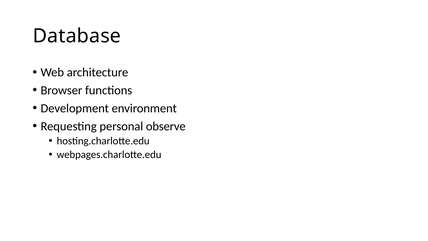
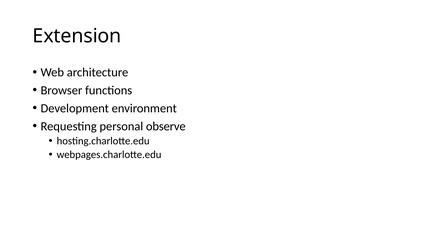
Database: Database -> Extension
